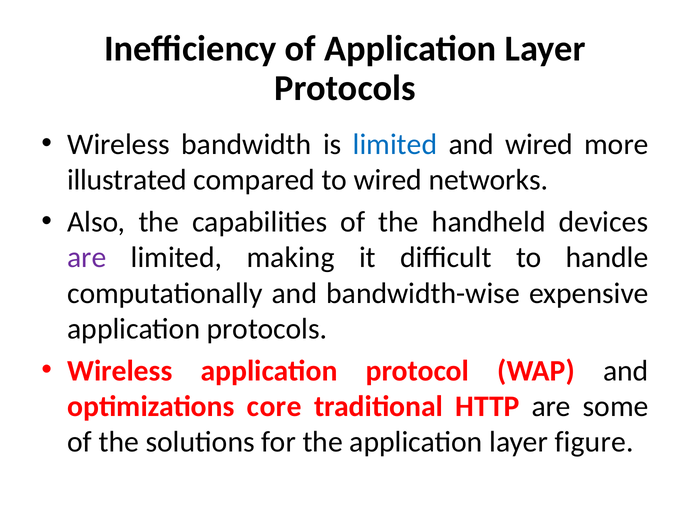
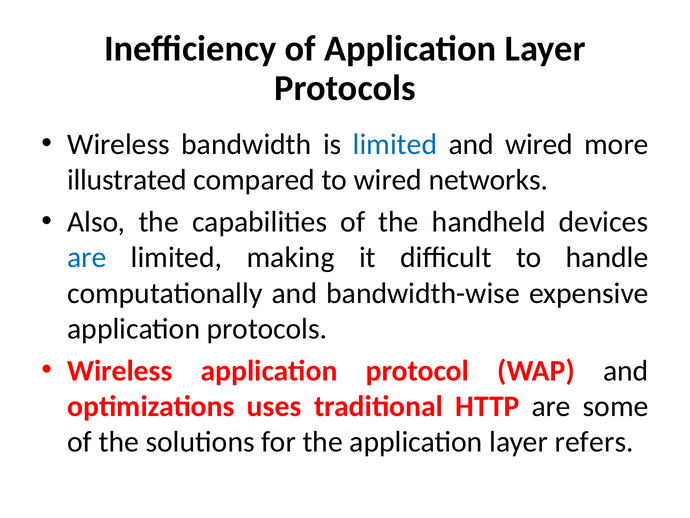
are at (87, 257) colour: purple -> blue
core: core -> uses
figure: figure -> refers
